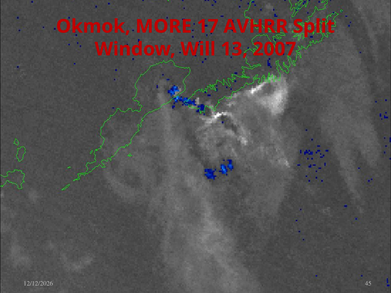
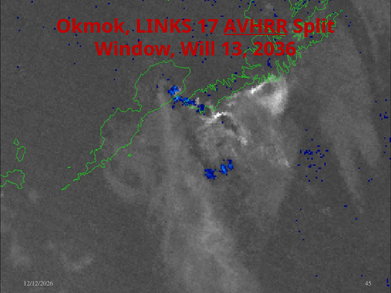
MORE: MORE -> LINKS
AVHRR underline: none -> present
2007: 2007 -> 2036
